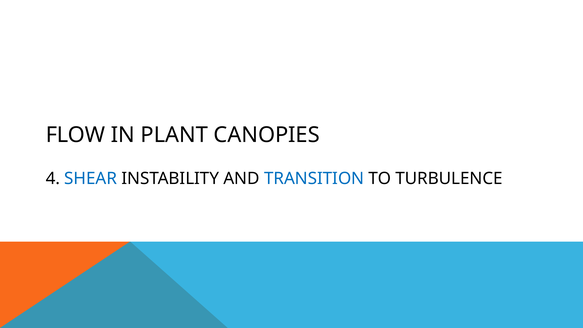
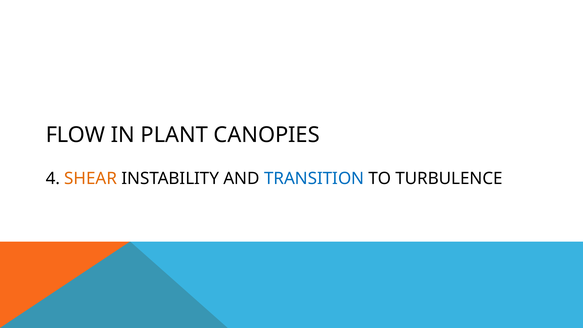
SHEAR colour: blue -> orange
